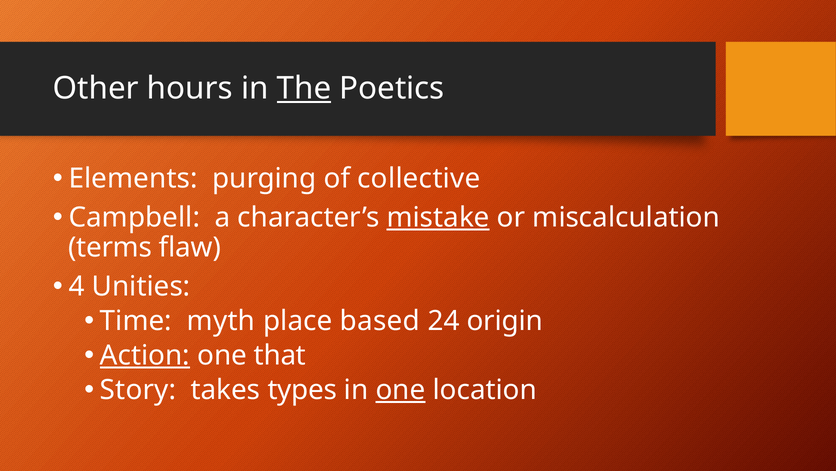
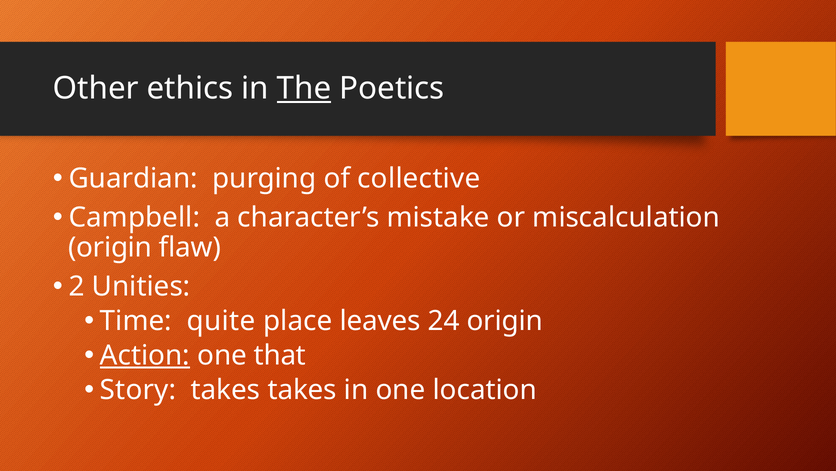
hours: hours -> ethics
Elements: Elements -> Guardian
mistake underline: present -> none
terms at (110, 247): terms -> origin
4: 4 -> 2
myth: myth -> quite
based: based -> leaves
takes types: types -> takes
one at (400, 389) underline: present -> none
